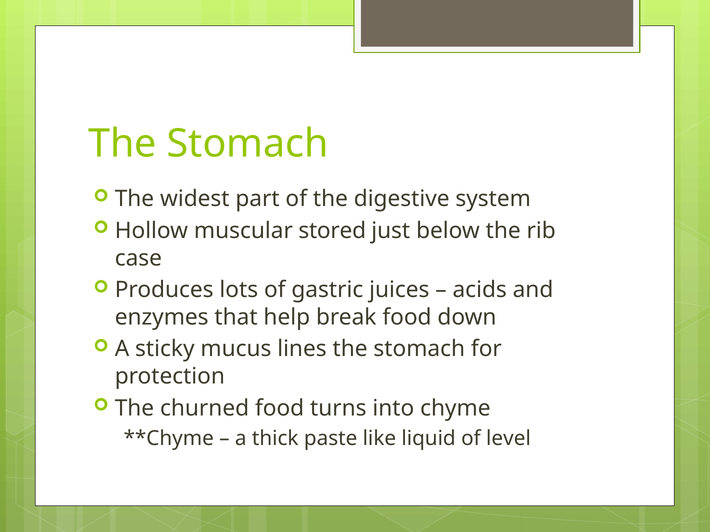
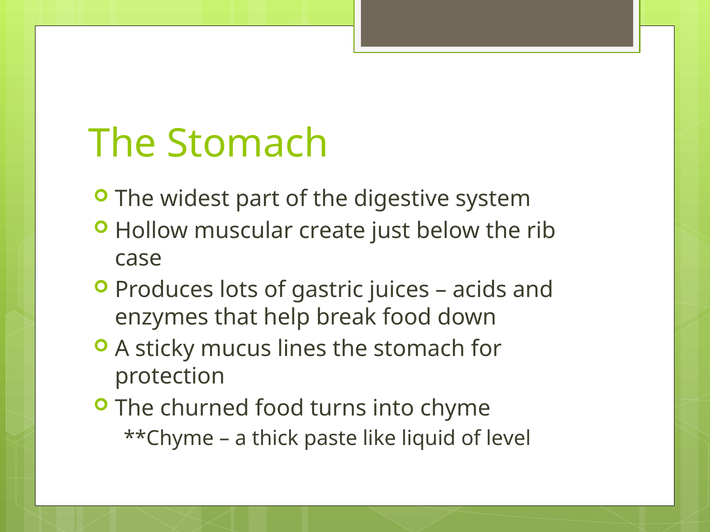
stored: stored -> create
